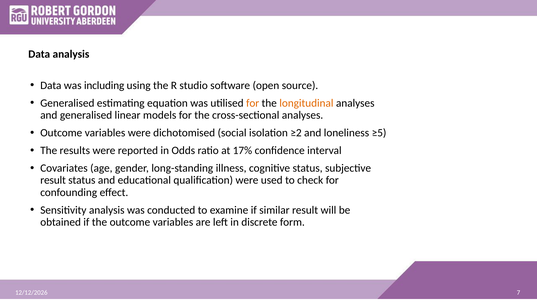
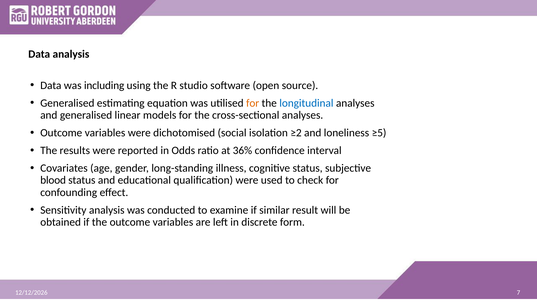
longitudinal colour: orange -> blue
17%: 17% -> 36%
result at (53, 180): result -> blood
